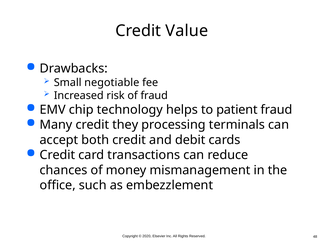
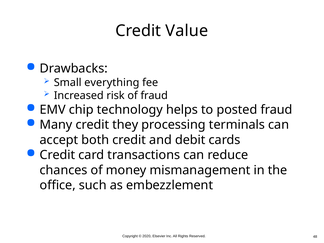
negotiable: negotiable -> everything
patient: patient -> posted
